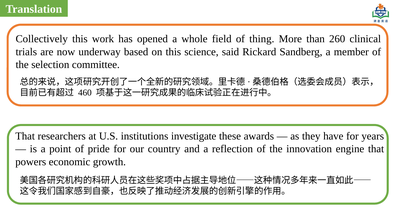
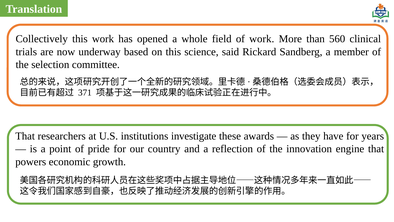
of thing: thing -> work
260: 260 -> 560
460: 460 -> 371
